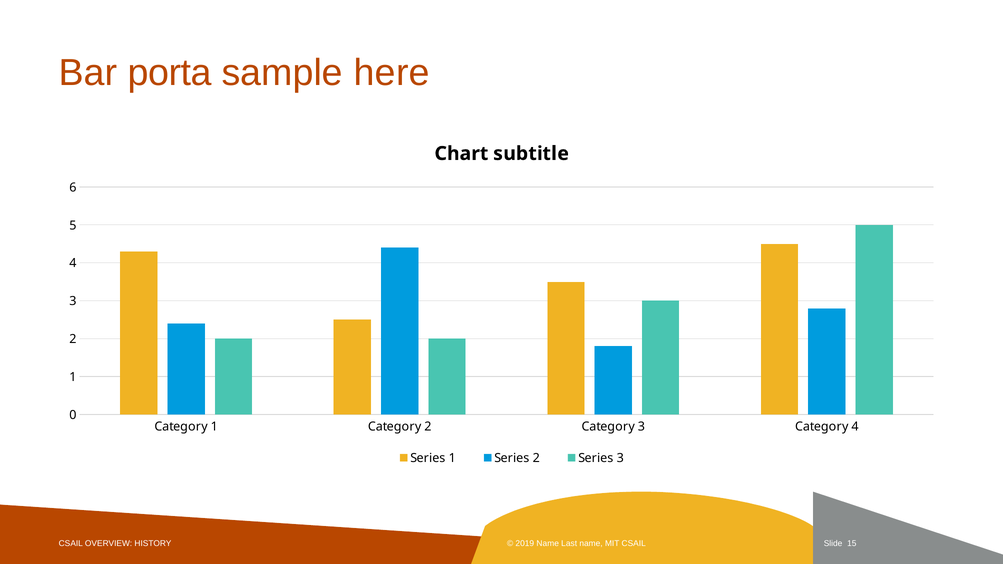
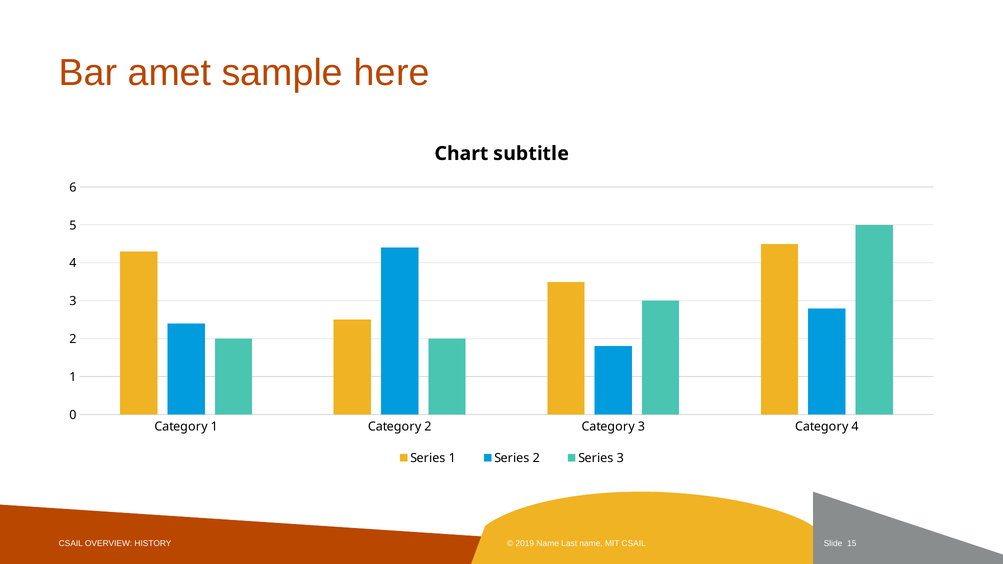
porta: porta -> amet
